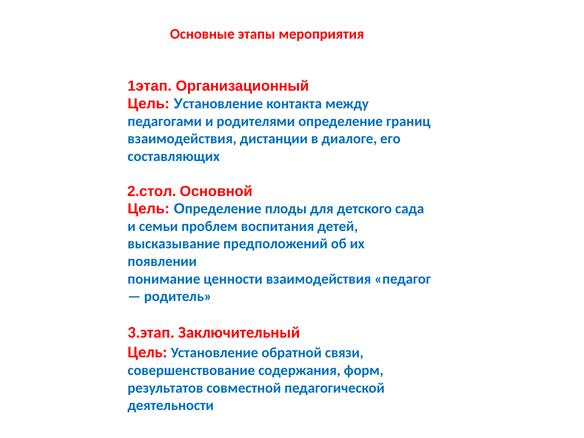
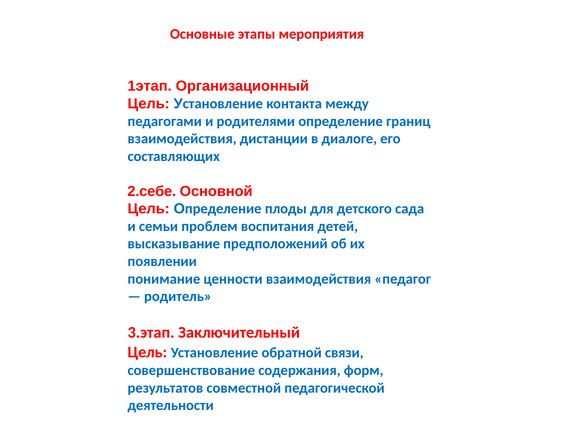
2.стол: 2.стол -> 2.себе
